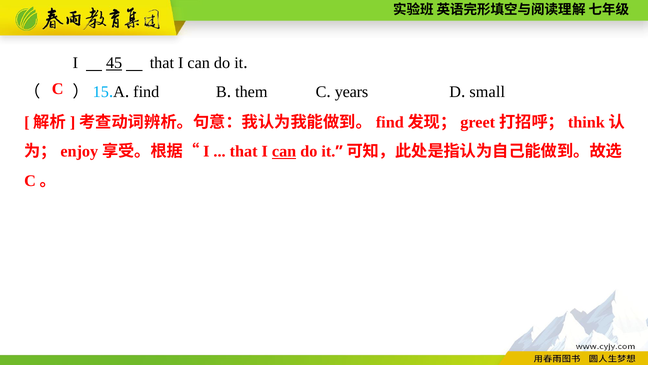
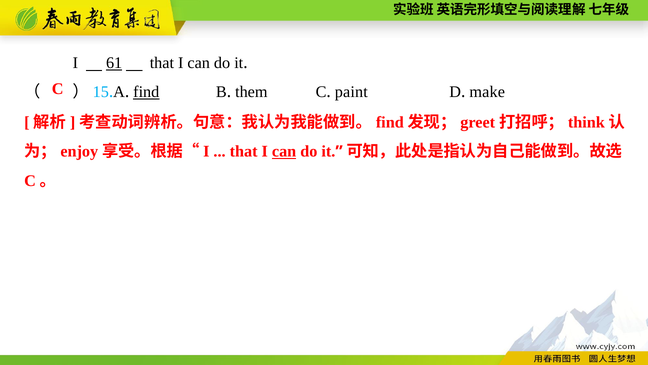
45: 45 -> 61
find underline: none -> present
years: years -> paint
small: small -> make
